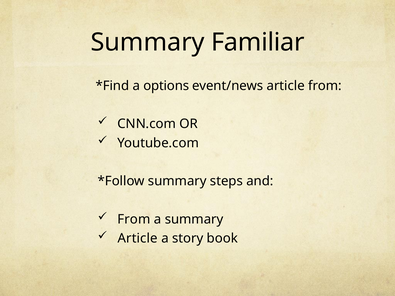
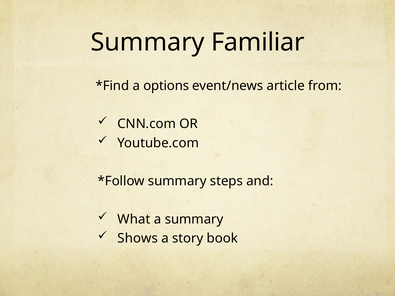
From at (134, 219): From -> What
Article at (138, 239): Article -> Shows
